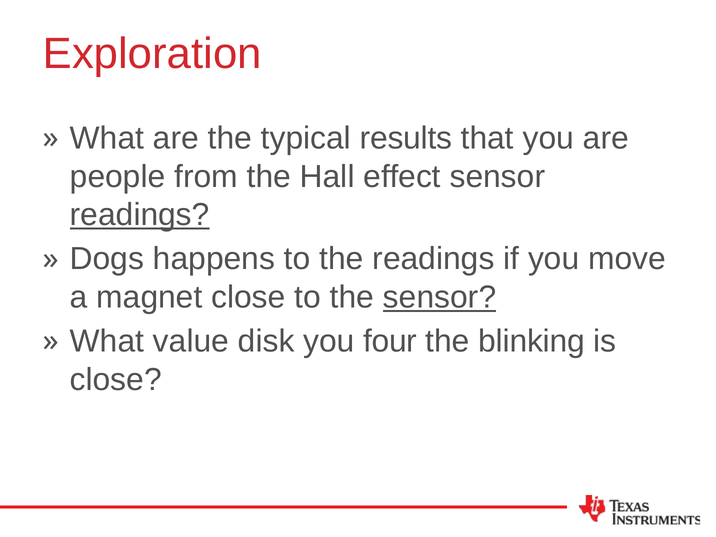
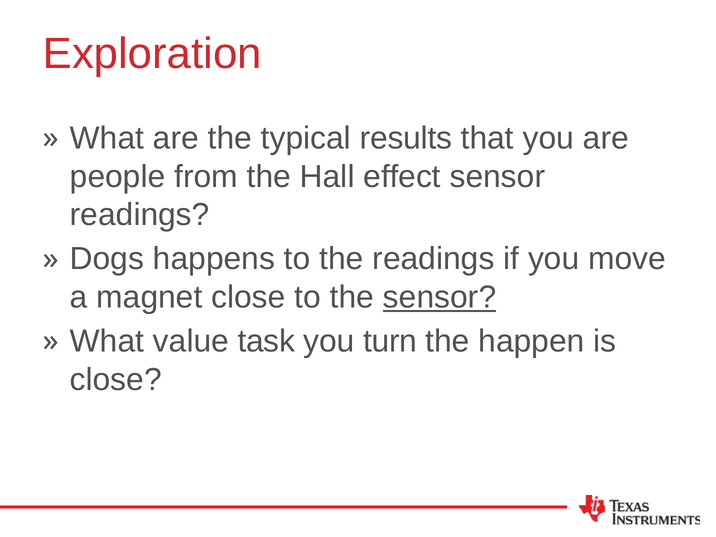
readings at (140, 215) underline: present -> none
disk: disk -> task
four: four -> turn
blinking: blinking -> happen
